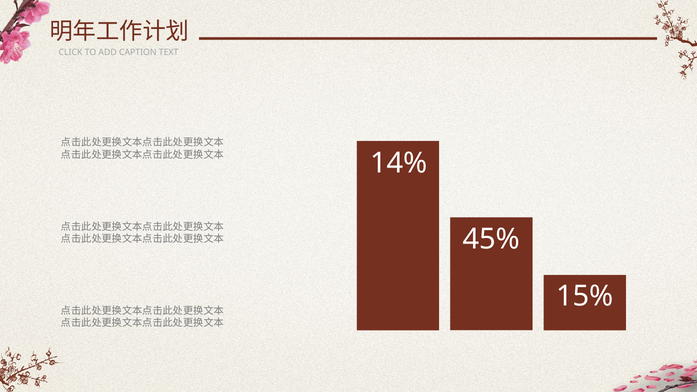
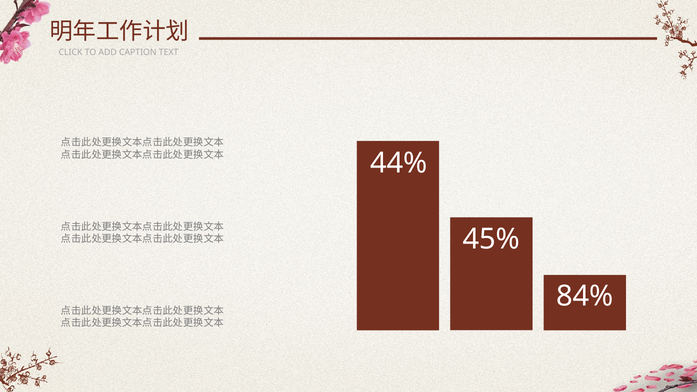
14%: 14% -> 44%
15%: 15% -> 84%
